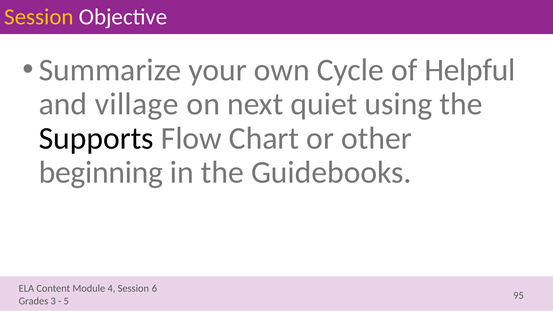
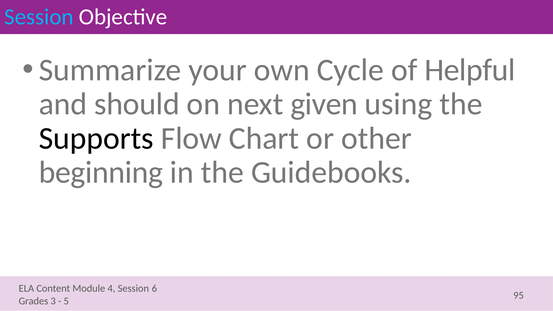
Session at (39, 17) colour: yellow -> light blue
village: village -> should
quiet: quiet -> given
